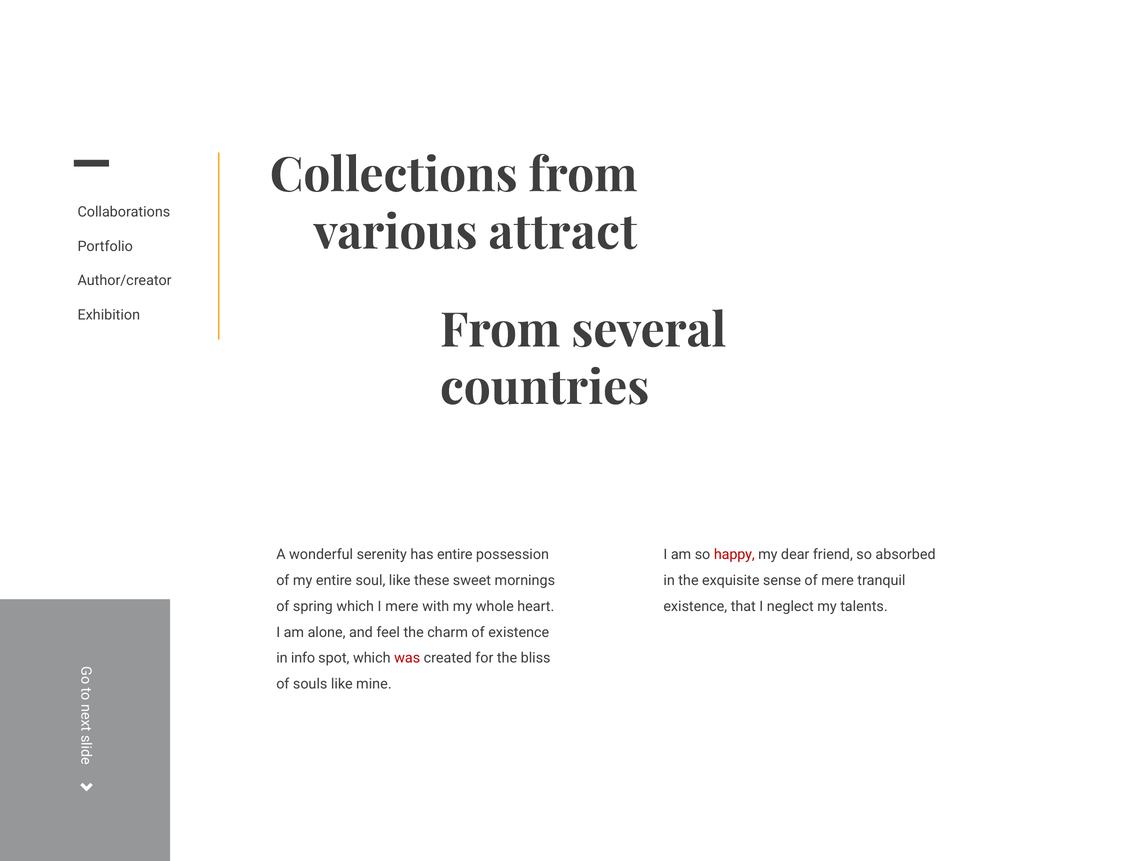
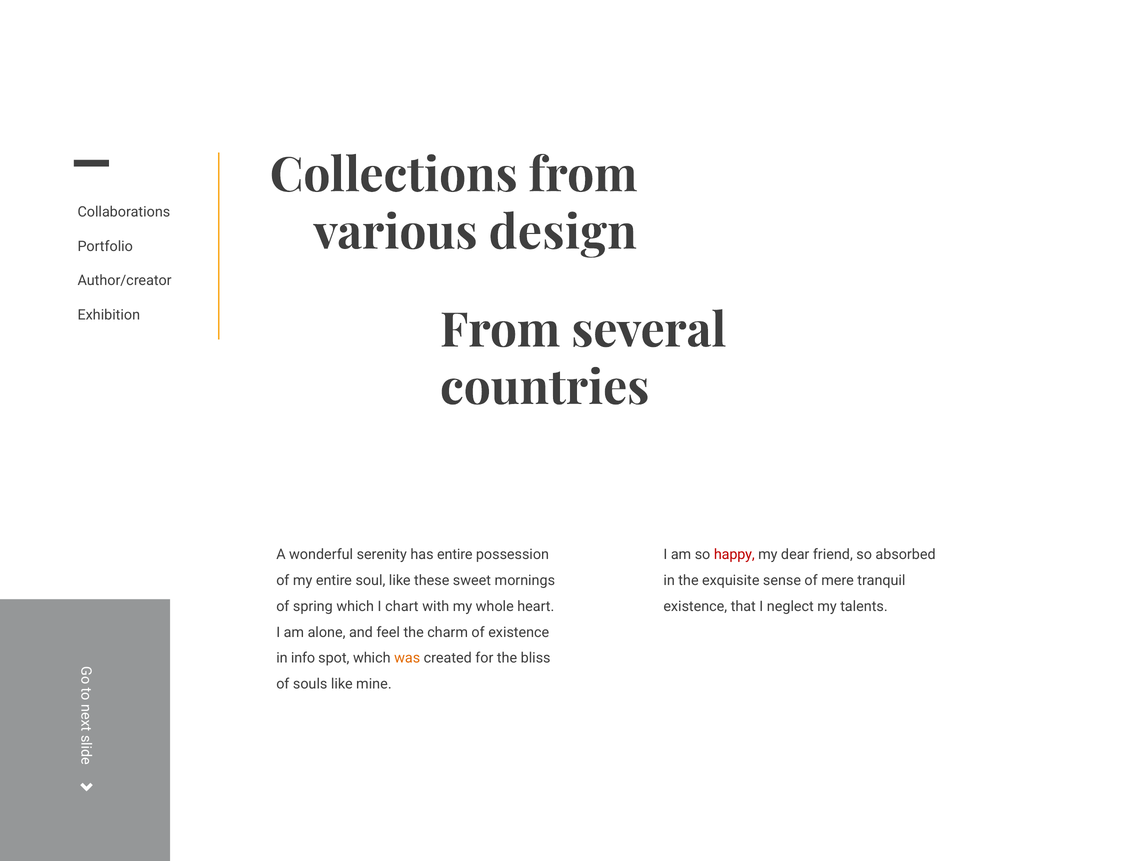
attract: attract -> design
I mere: mere -> chart
was colour: red -> orange
